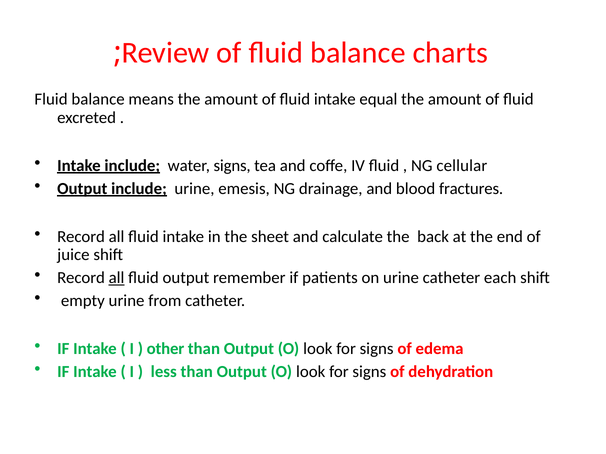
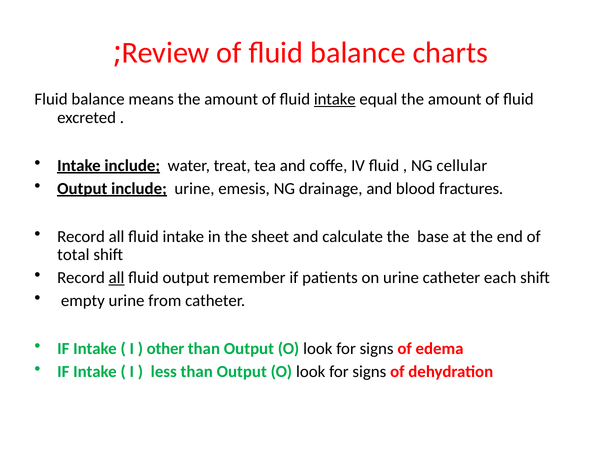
intake at (335, 100) underline: none -> present
water signs: signs -> treat
back: back -> base
juice: juice -> total
